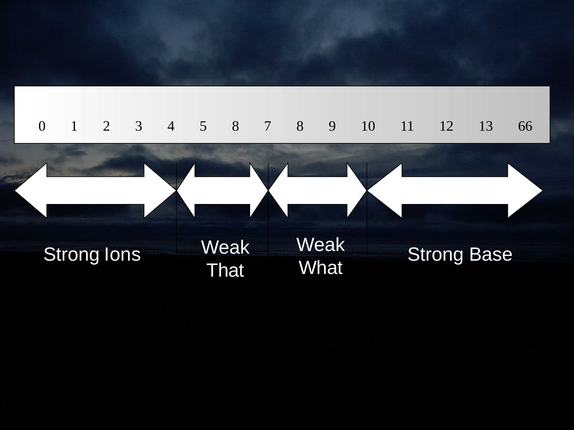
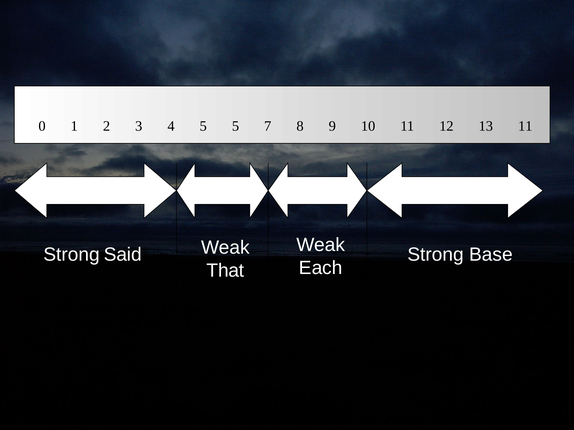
5 8: 8 -> 5
13 66: 66 -> 11
Ions: Ions -> Said
What: What -> Each
